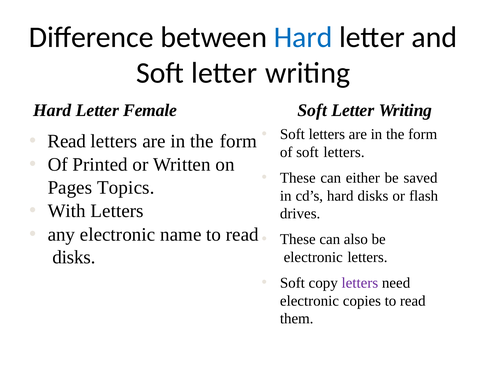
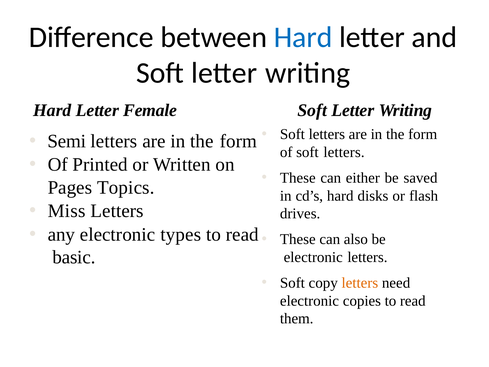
Read at (67, 141): Read -> Semi
With: With -> Miss
name: name -> types
disks at (74, 257): disks -> basic
letters at (360, 283) colour: purple -> orange
